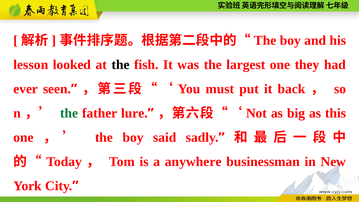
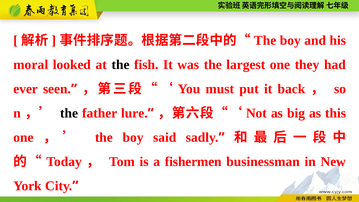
lesson: lesson -> moral
the at (69, 113) colour: green -> black
anywhere: anywhere -> fishermen
